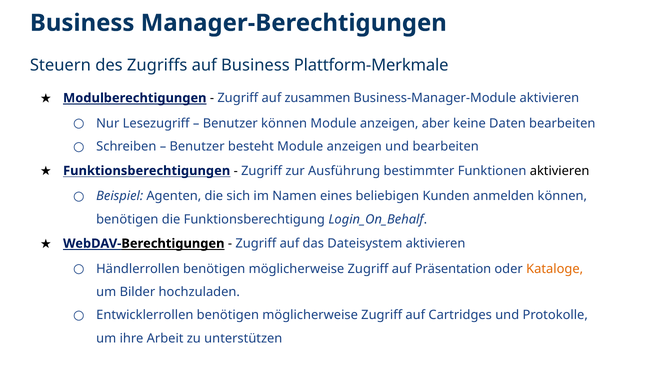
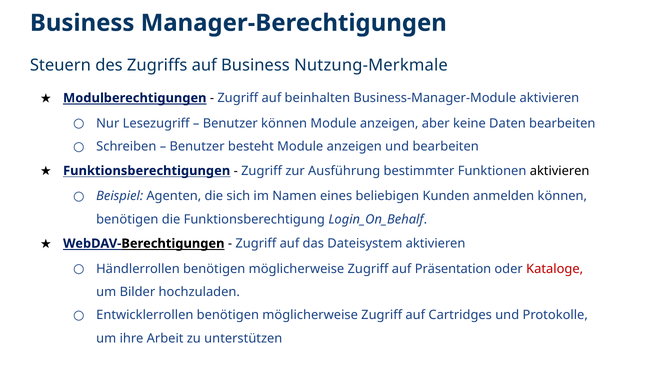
Plattform-Merkmale: Plattform-Merkmale -> Nutzung-Merkmale
zusammen: zusammen -> beinhalten
Kataloge colour: orange -> red
